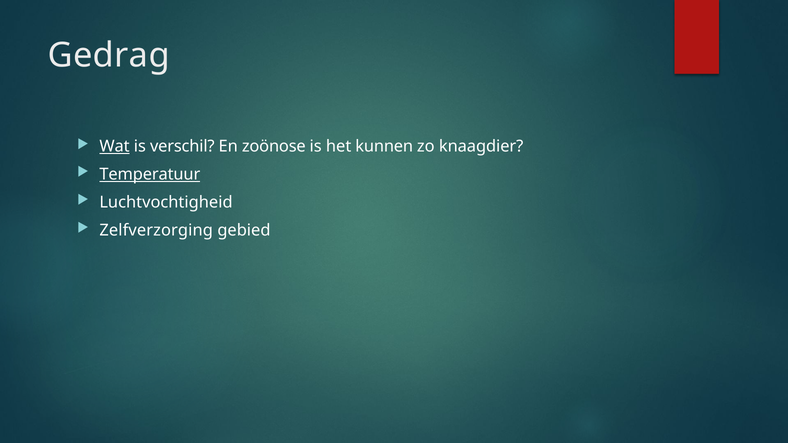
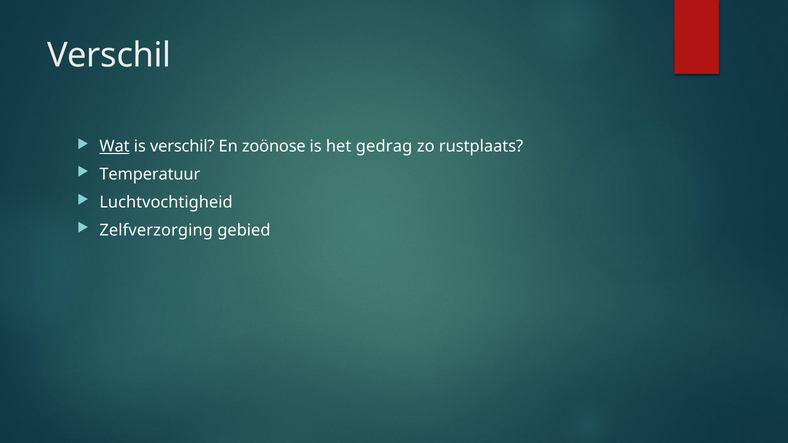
Gedrag at (109, 55): Gedrag -> Verschil
kunnen: kunnen -> gedrag
knaagdier: knaagdier -> rustplaats
Temperatuur underline: present -> none
